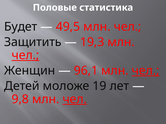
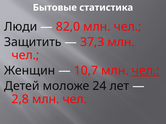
Половые: Половые -> Бытовые
Будет: Будет -> Люди
49,5: 49,5 -> 82,0
19,3: 19,3 -> 37,3
чел at (25, 55) underline: present -> none
96,1: 96,1 -> 10,7
19: 19 -> 24
9,8: 9,8 -> 2,8
чел at (75, 100) underline: present -> none
